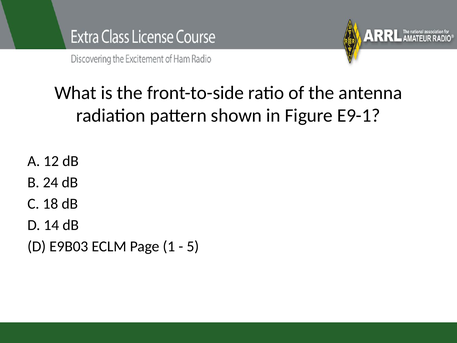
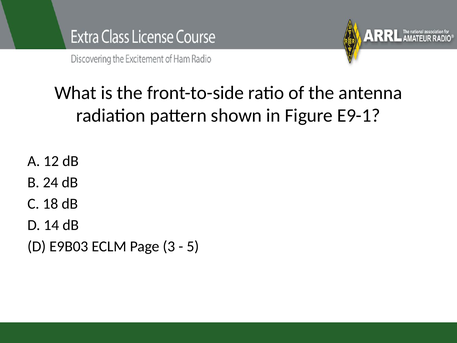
1: 1 -> 3
